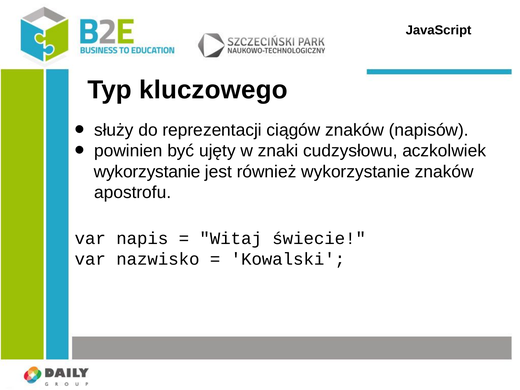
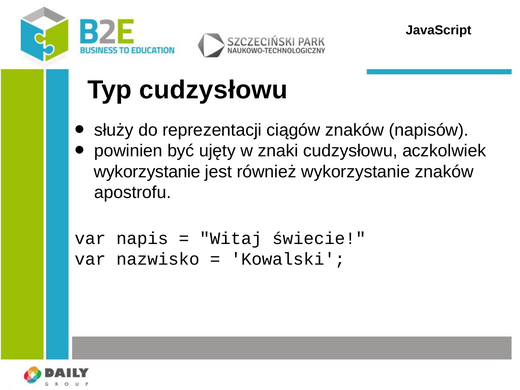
Typ kluczowego: kluczowego -> cudzysłowu
